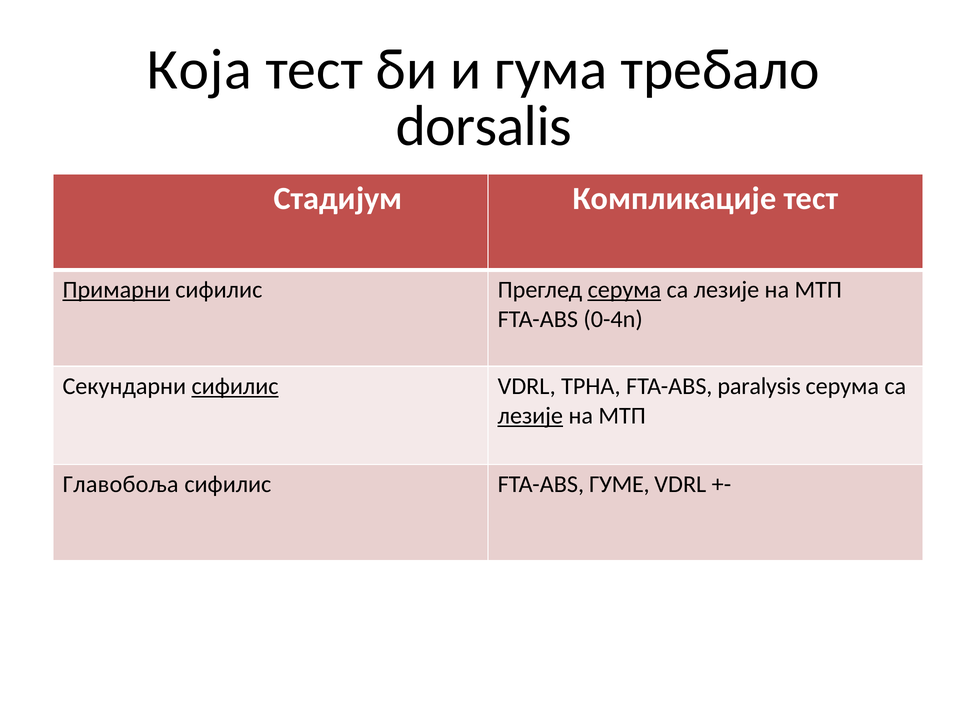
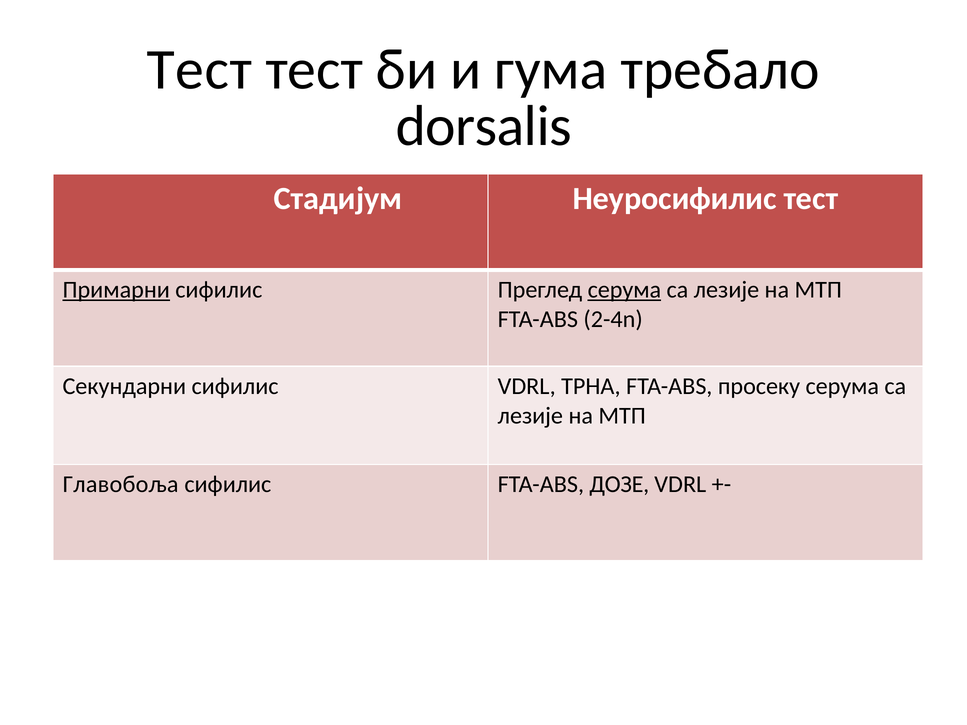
Која at (199, 70): Која -> Тест
Компликације: Компликације -> Неуросифилис
0-4n: 0-4n -> 2-4n
сифилис at (235, 386) underline: present -> none
paralуsis: paralуsis -> просеку
лезије at (530, 416) underline: present -> none
ГУМЕ: ГУМЕ -> ДОЗЕ
